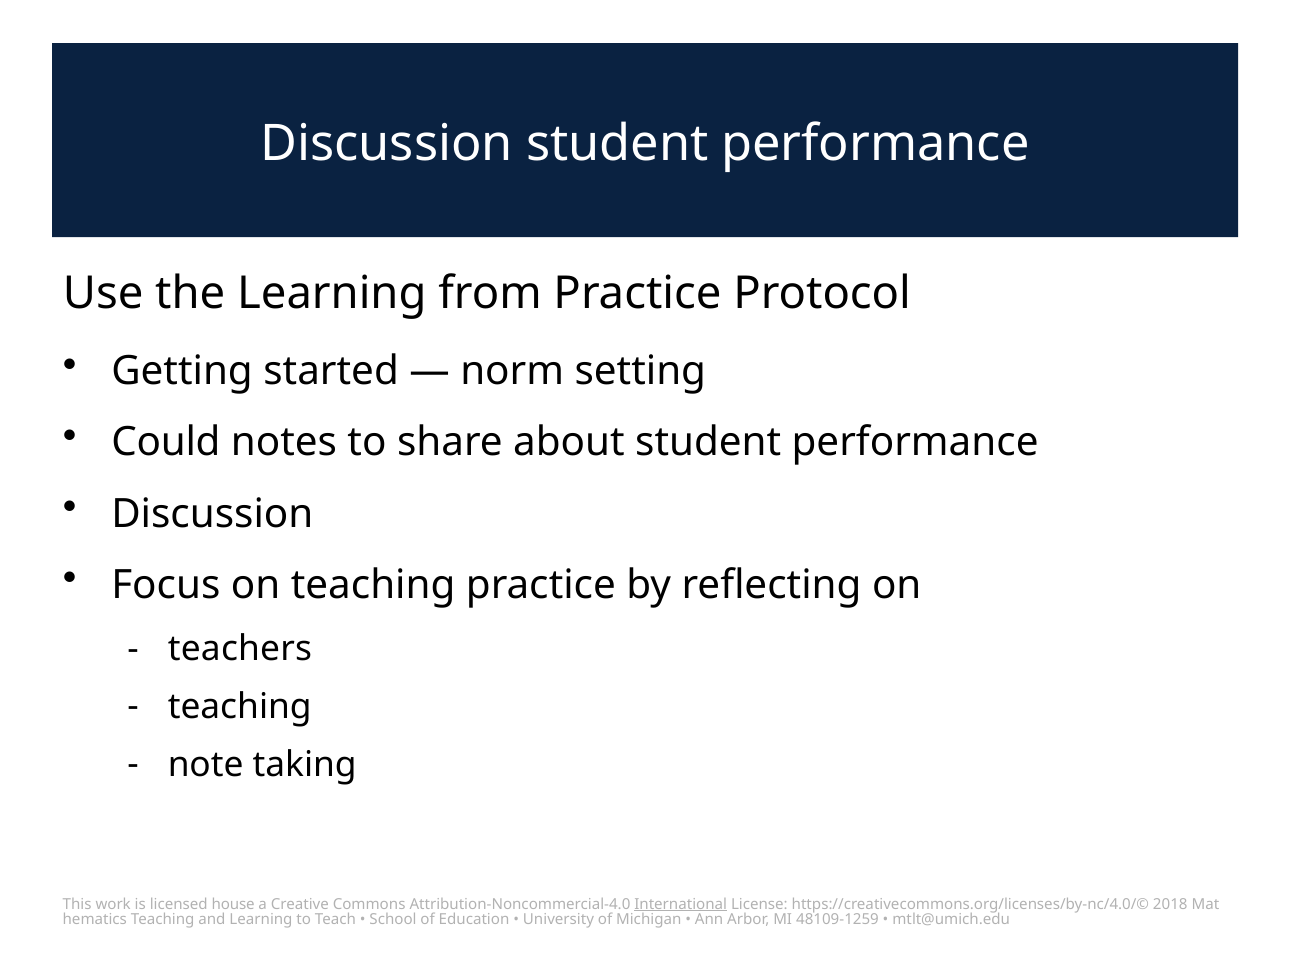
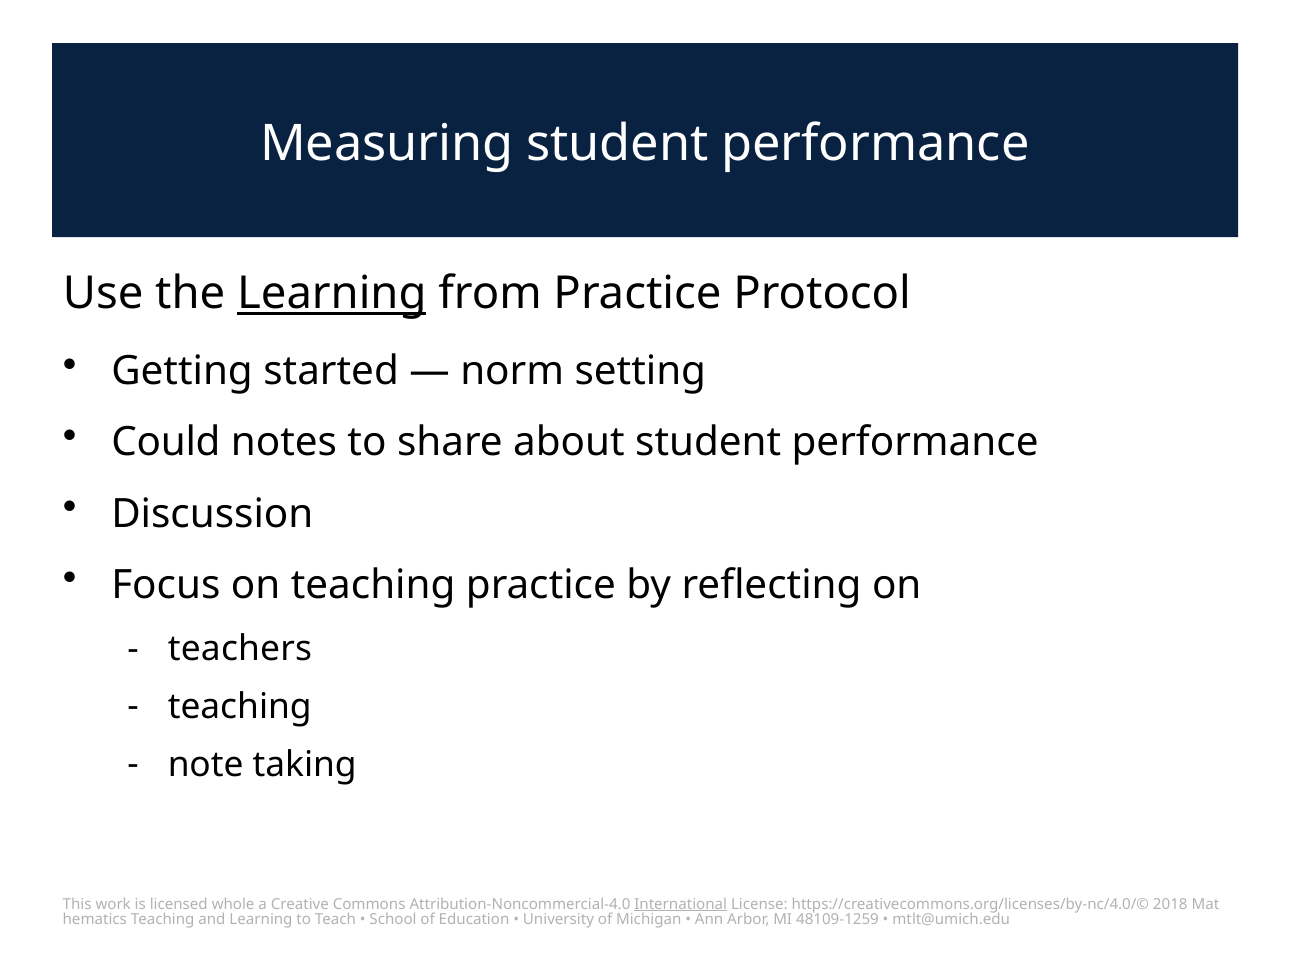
Discussion at (387, 144): Discussion -> Measuring
Learning at (332, 293) underline: none -> present
house: house -> whole
